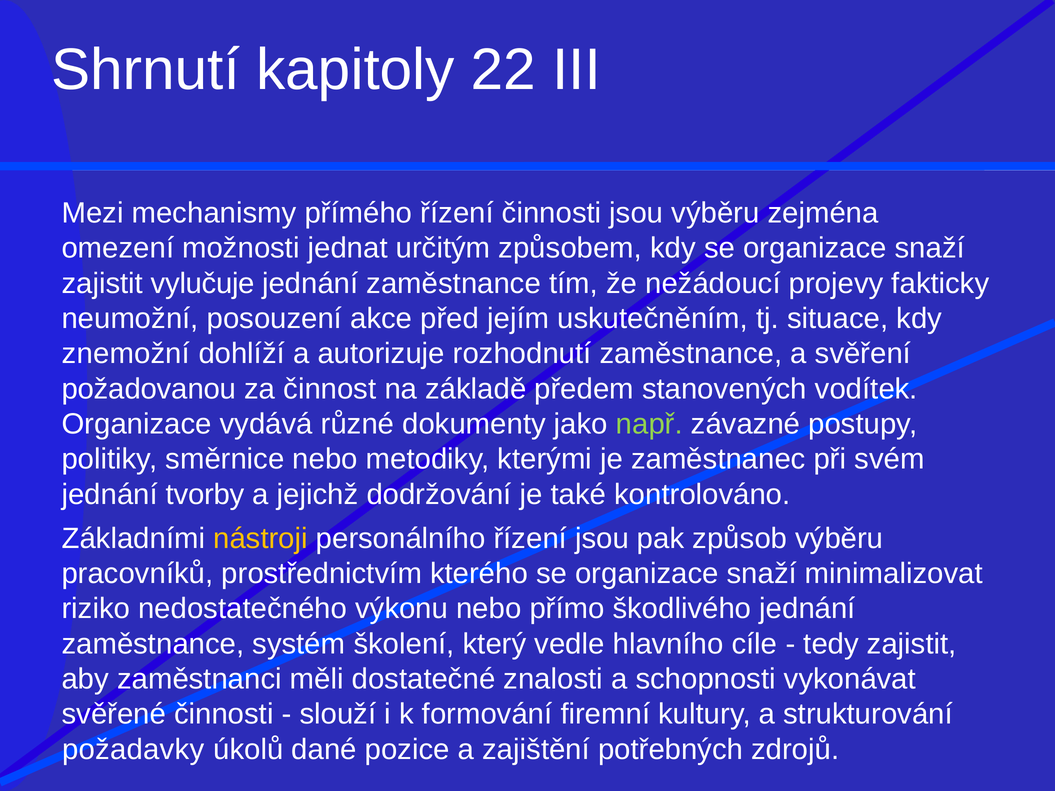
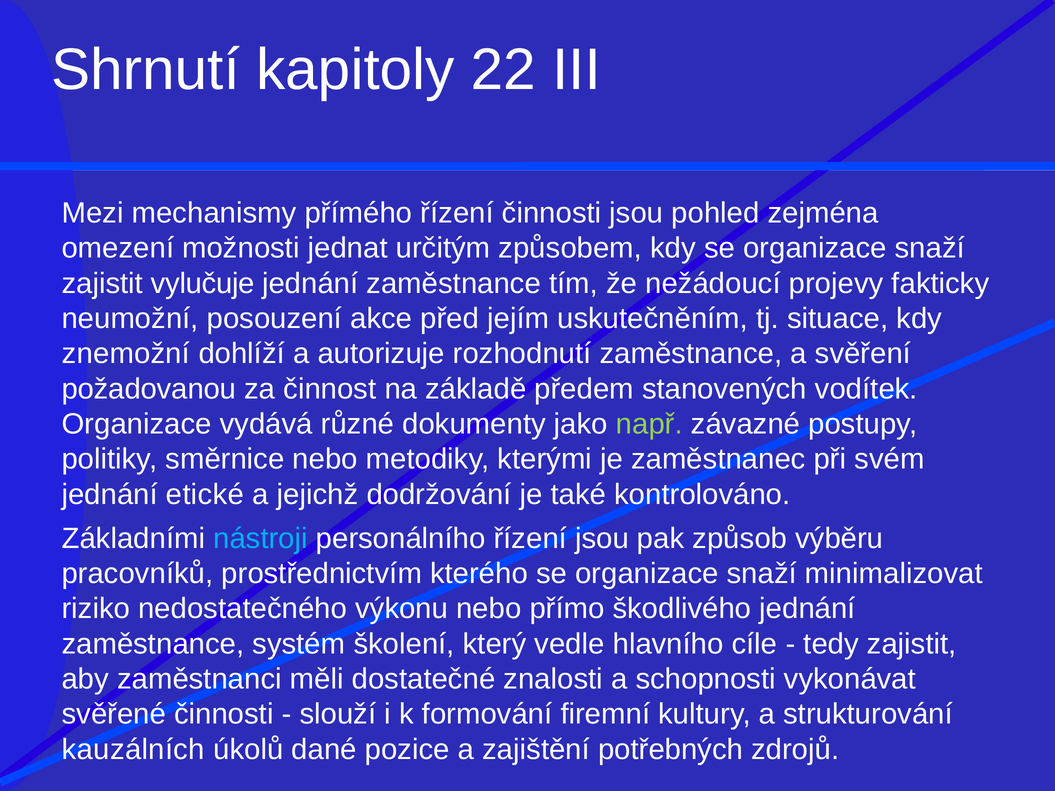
jsou výběru: výběru -> pohled
tvorby: tvorby -> etické
nástroji colour: yellow -> light blue
požadavky: požadavky -> kauzálních
